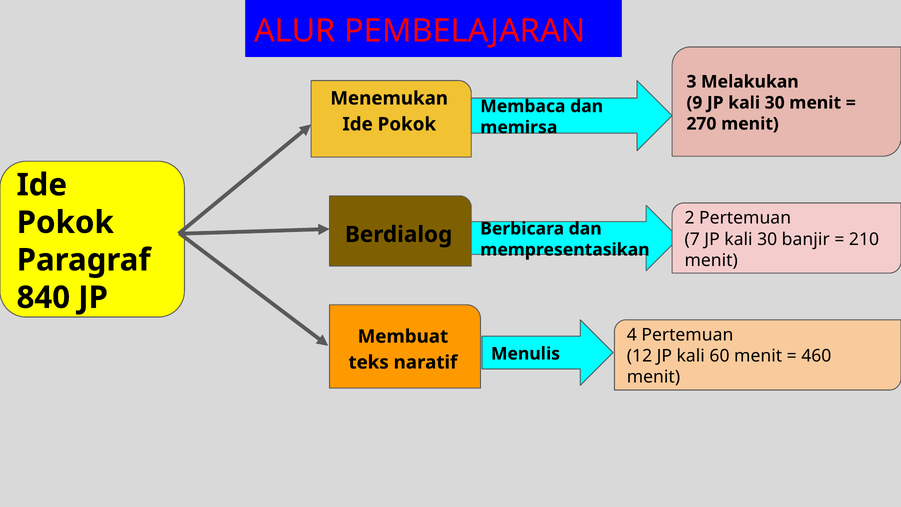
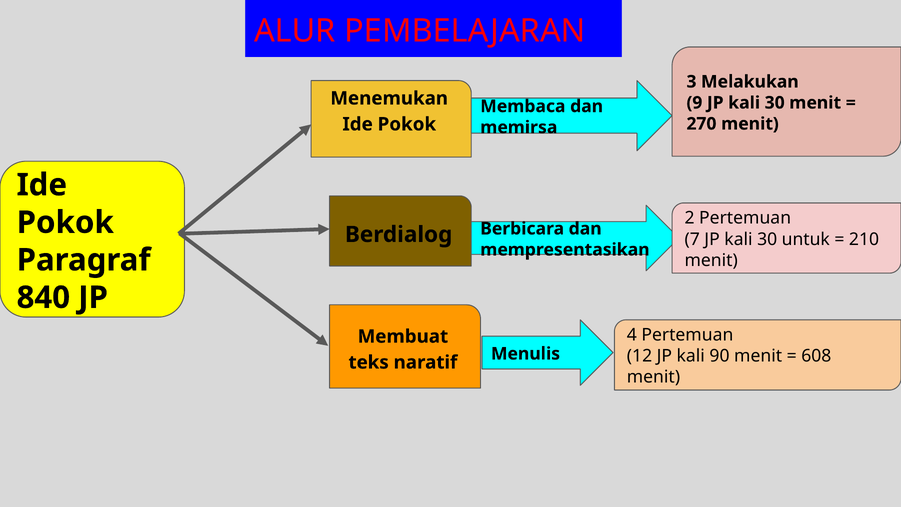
banjir: banjir -> untuk
60: 60 -> 90
460: 460 -> 608
